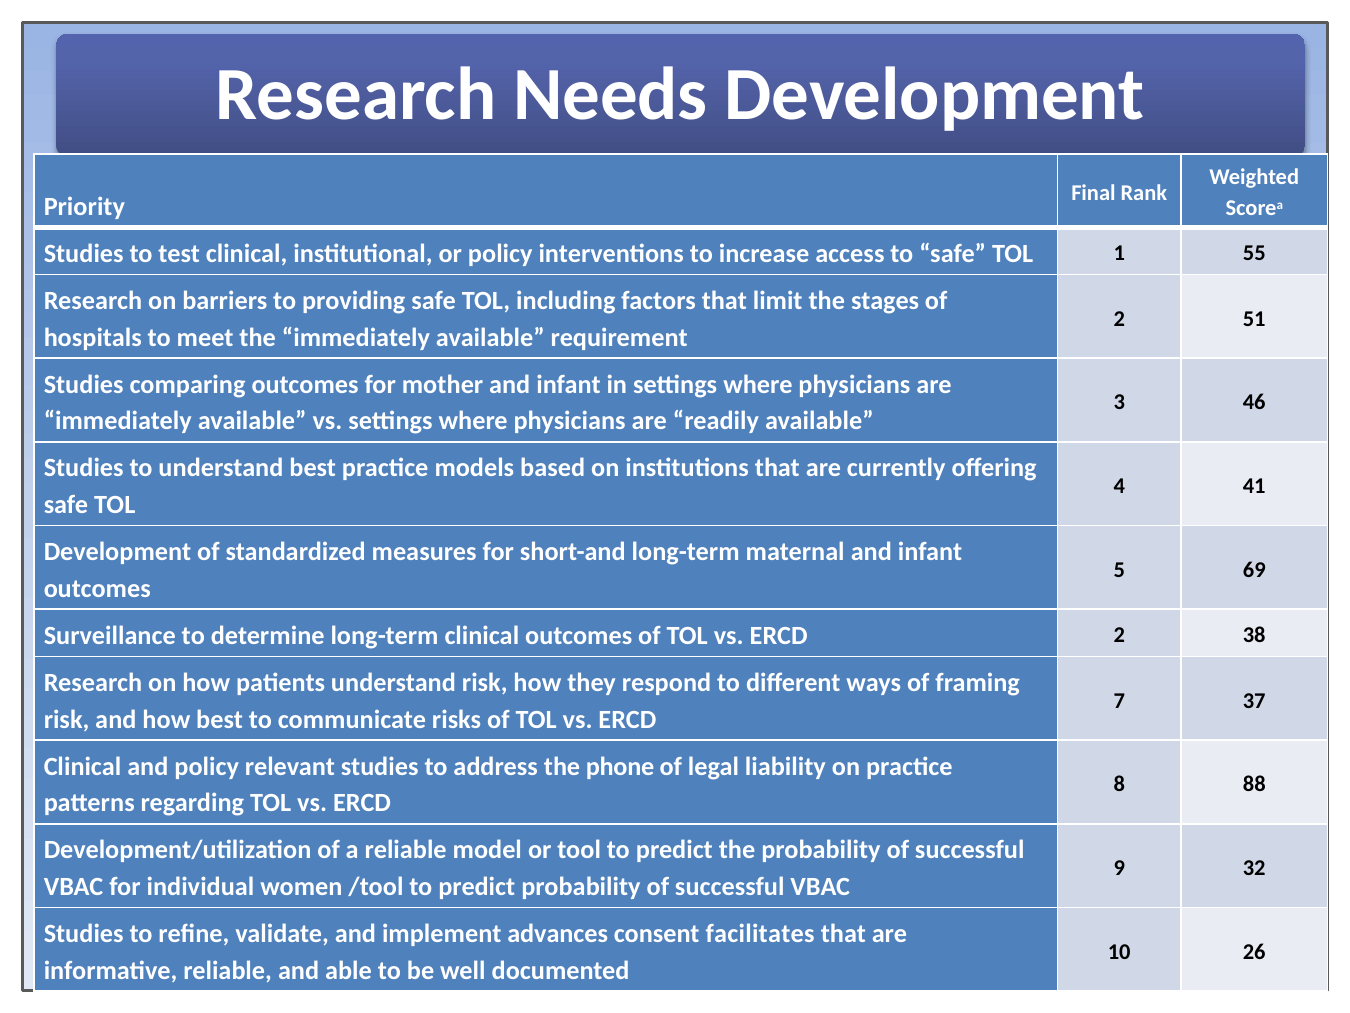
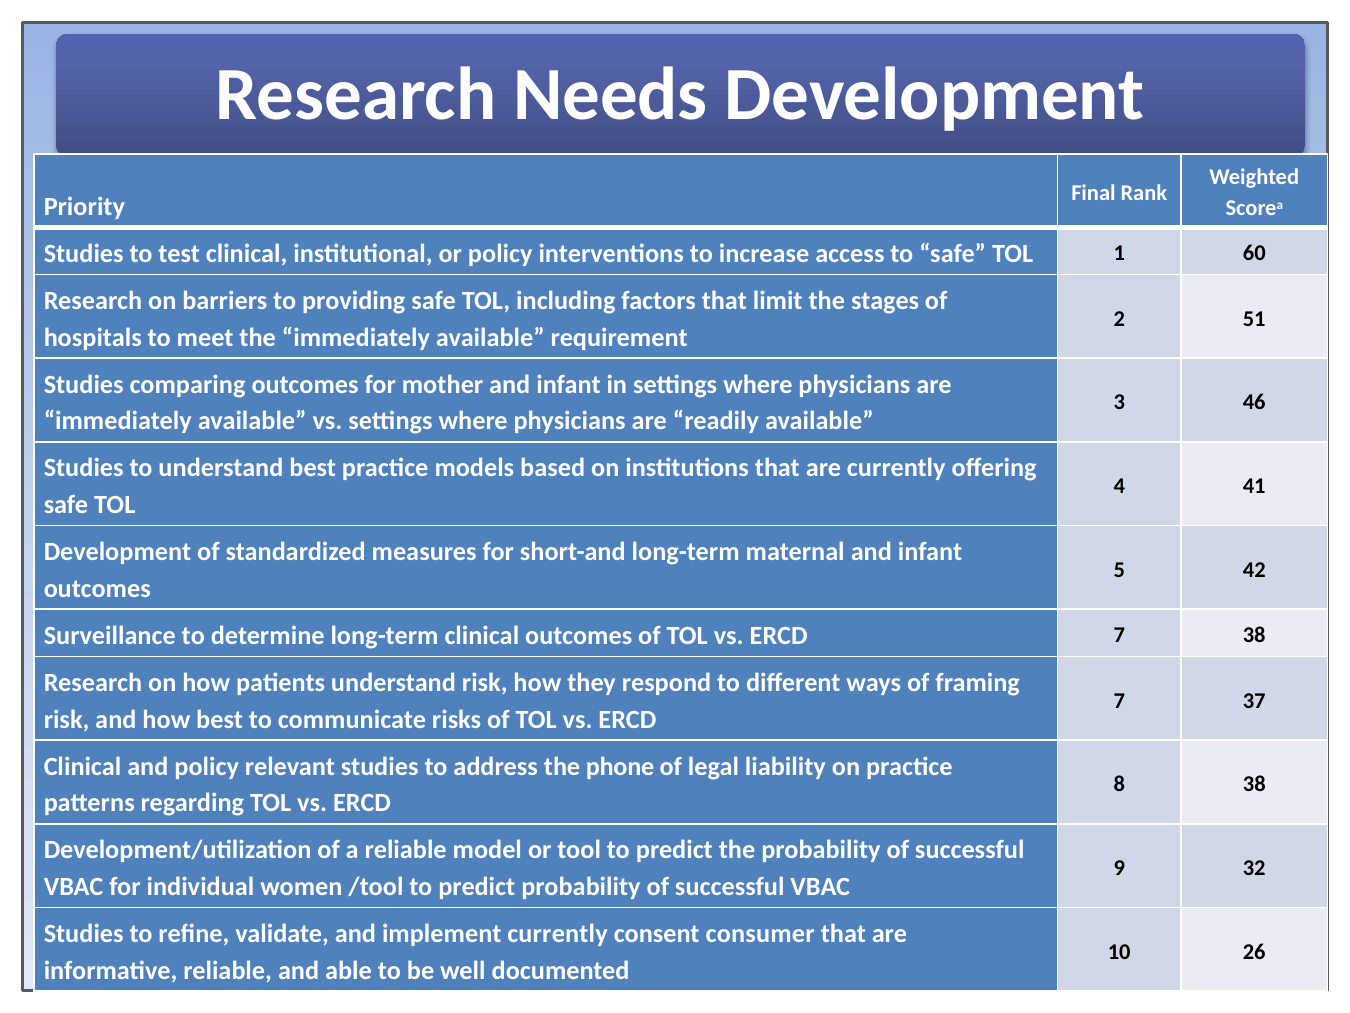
55: 55 -> 60
69: 69 -> 42
2 at (1119, 635): 2 -> 7
8 88: 88 -> 38
implement advances: advances -> currently
facilitates: facilitates -> consumer
